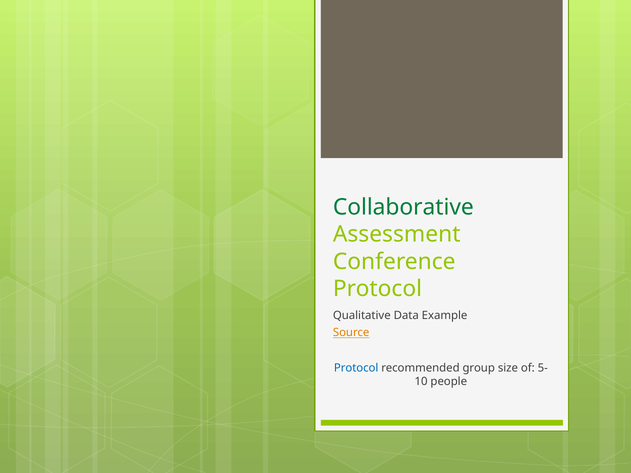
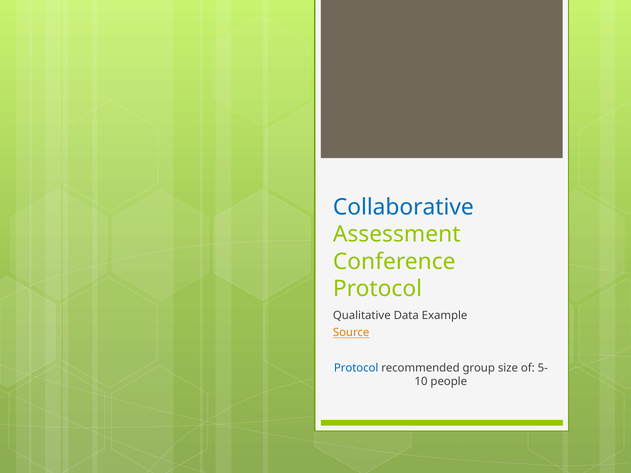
Collaborative colour: green -> blue
